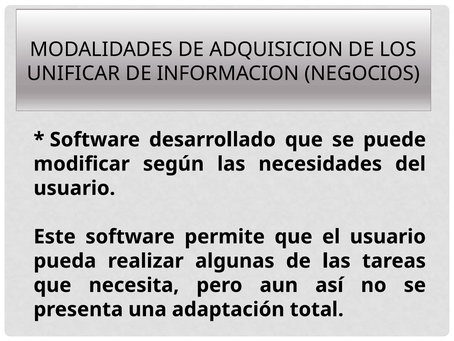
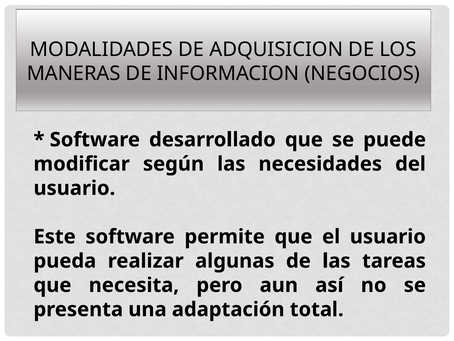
UNIFICAR: UNIFICAR -> MANERAS
